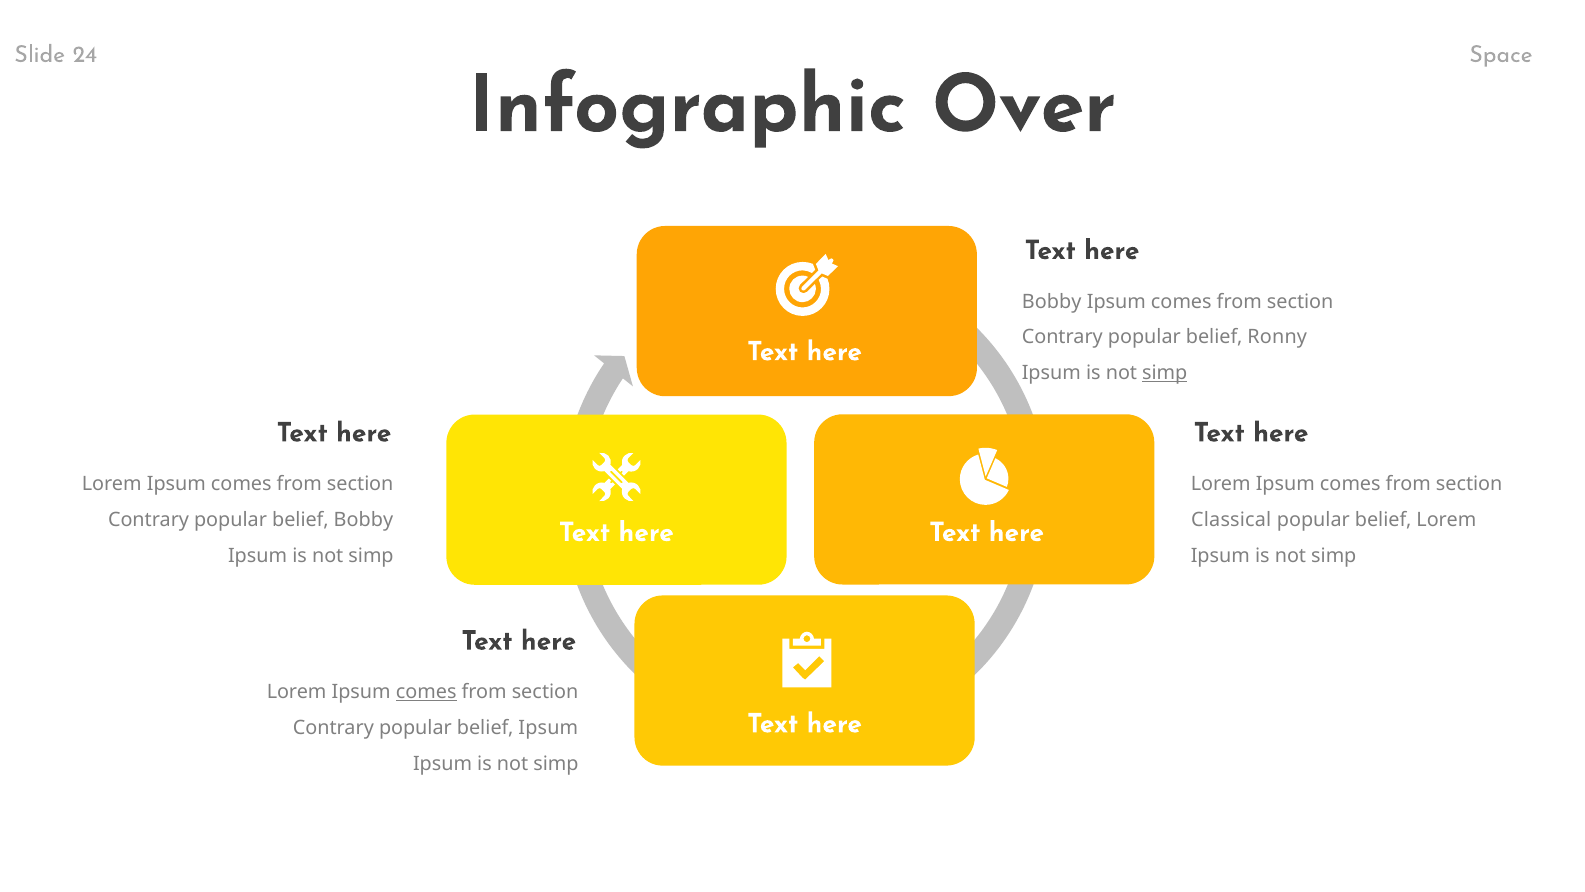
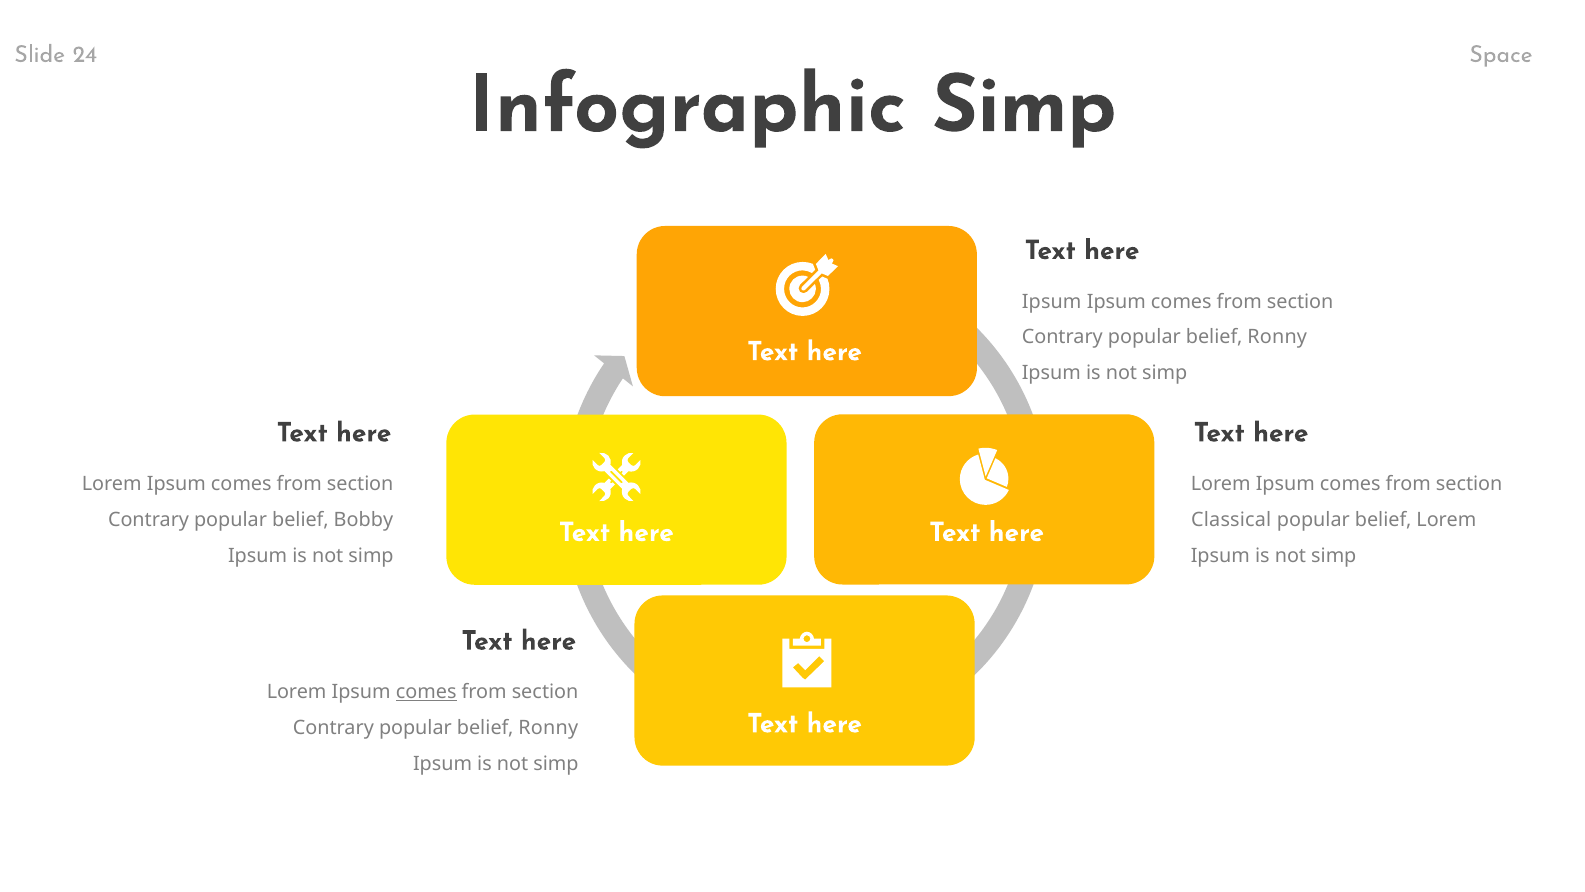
Infographic Over: Over -> Simp
Bobby at (1052, 302): Bobby -> Ipsum
simp at (1165, 373) underline: present -> none
Ipsum at (548, 728): Ipsum -> Ronny
